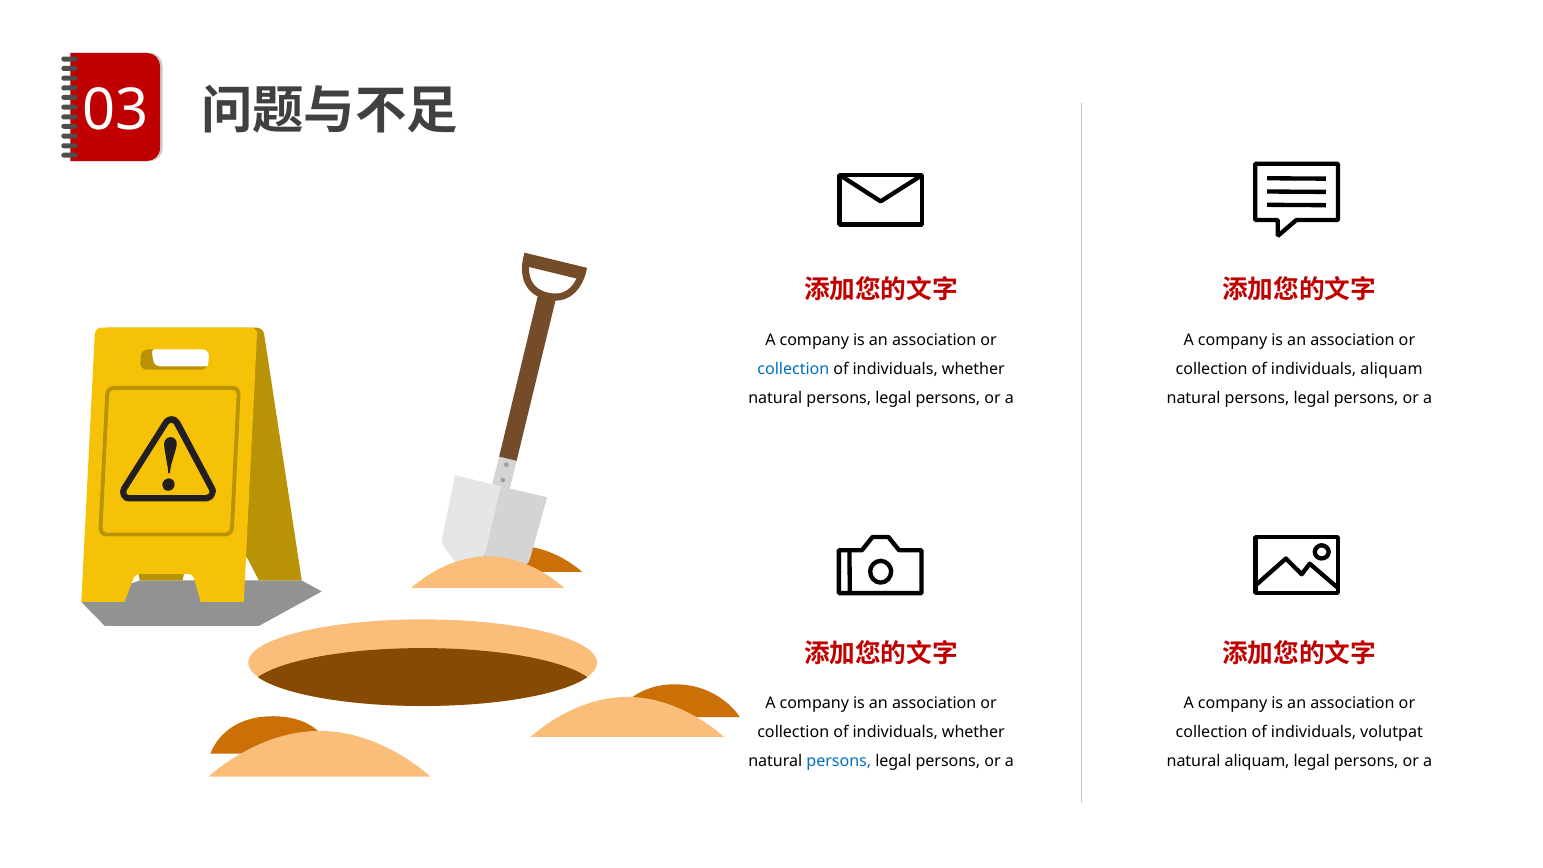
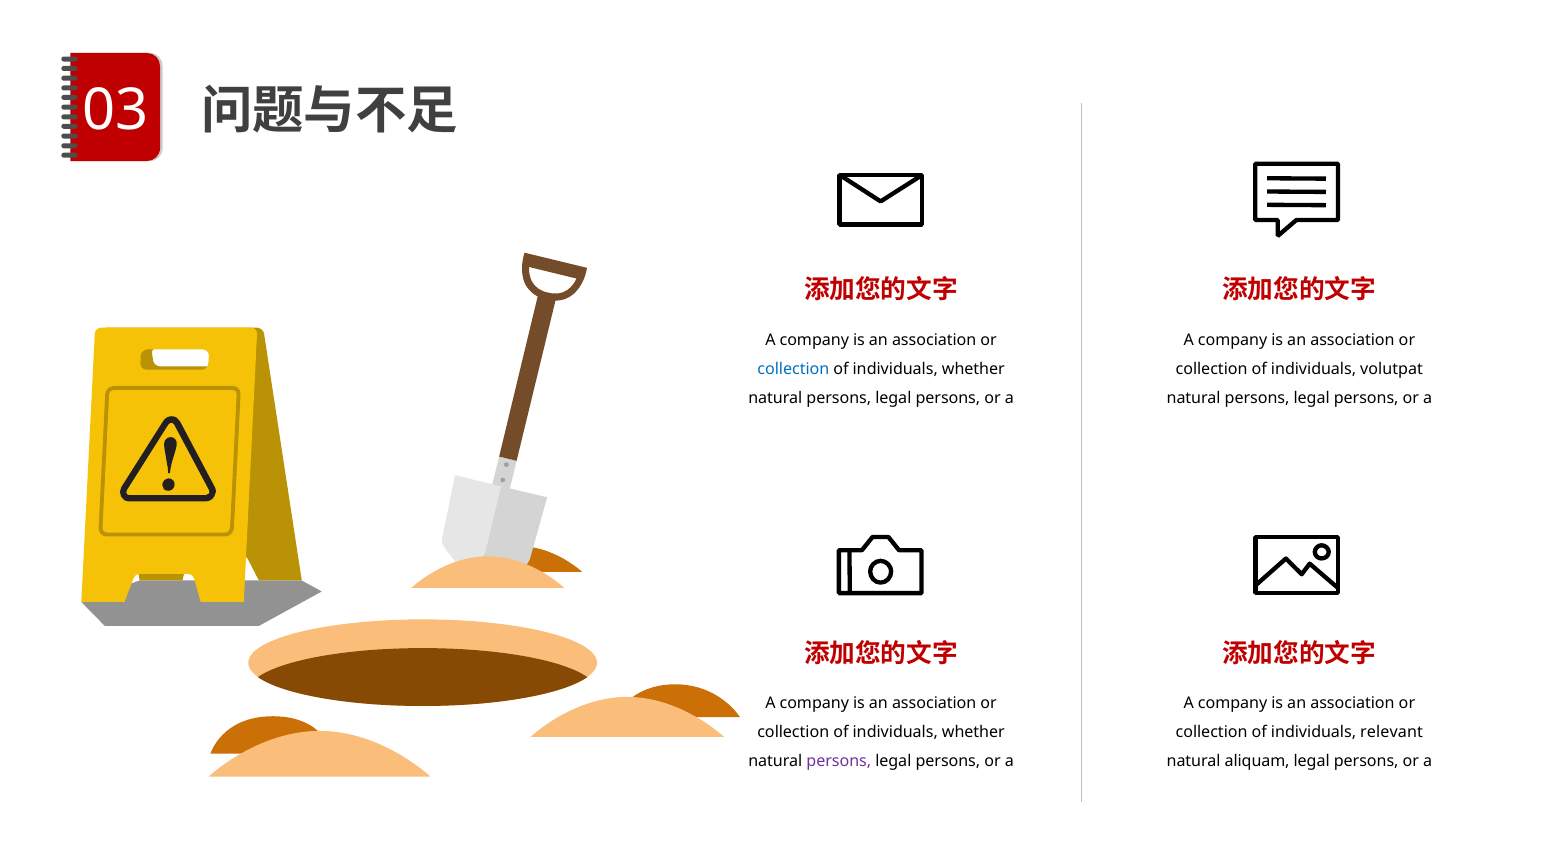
individuals aliquam: aliquam -> volutpat
volutpat: volutpat -> relevant
persons at (839, 761) colour: blue -> purple
